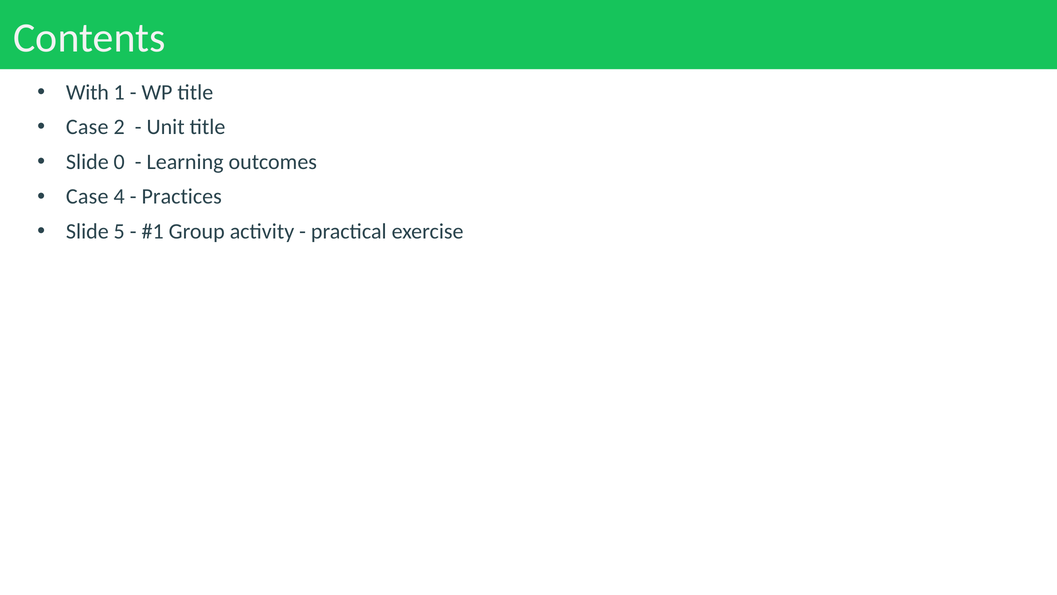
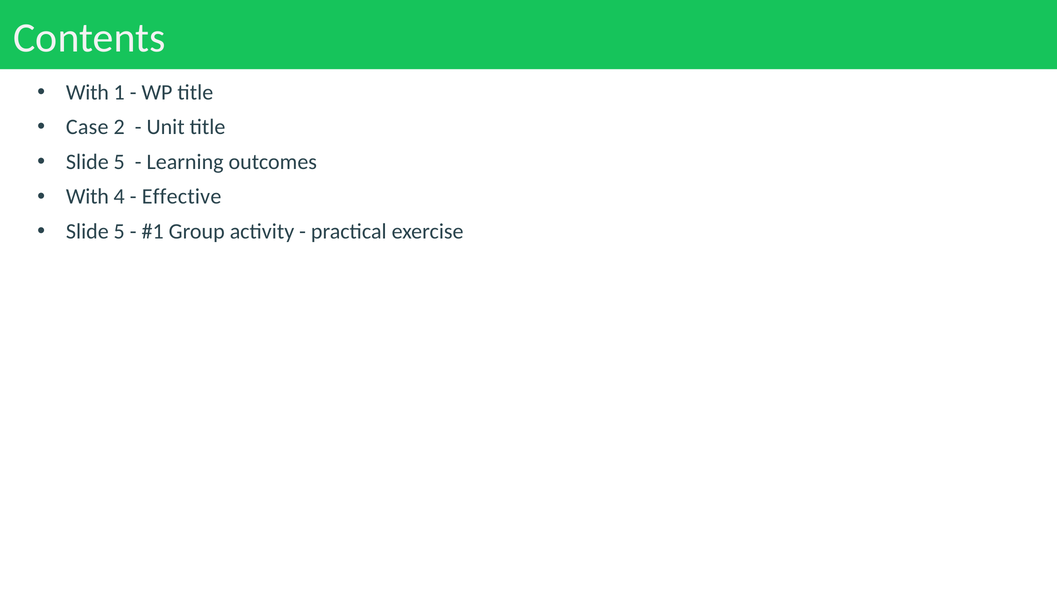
0 at (119, 162): 0 -> 5
Case at (87, 197): Case -> With
Practices: Practices -> Effective
